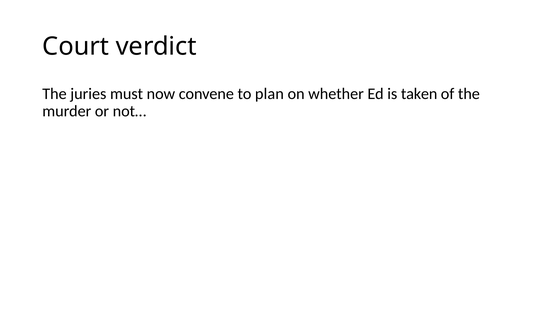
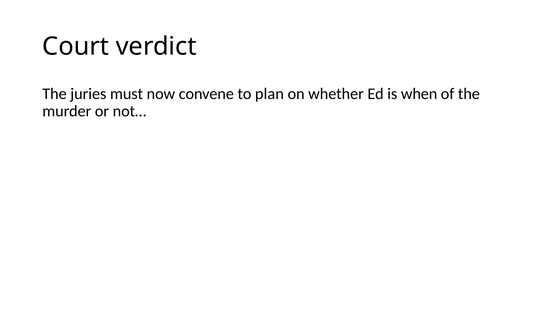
taken: taken -> when
